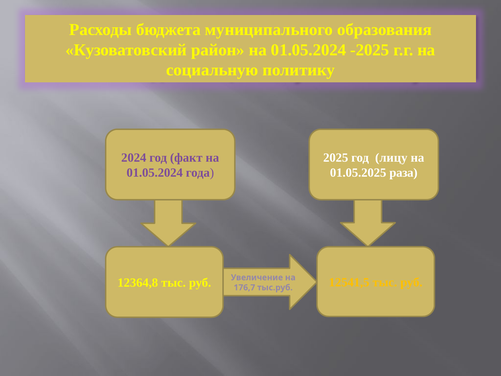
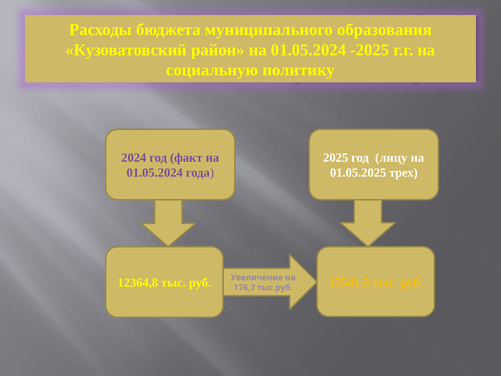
раза: раза -> трех
